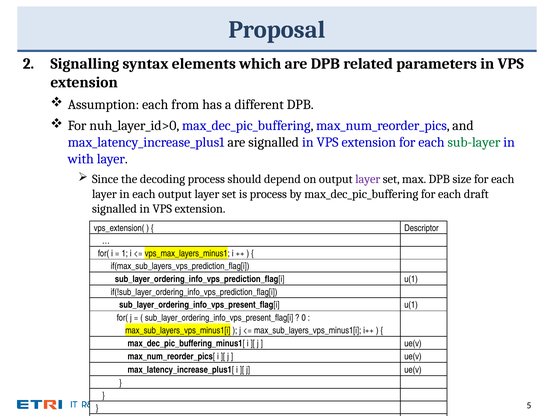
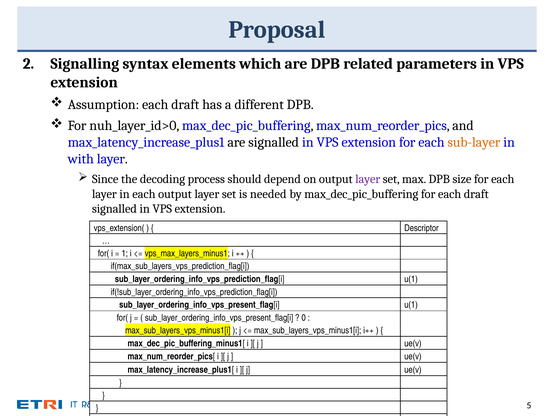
Assumption each from: from -> draft
sub-layer colour: green -> orange
is process: process -> needed
